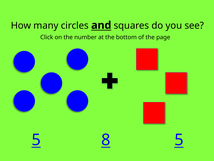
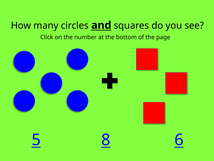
8 5: 5 -> 6
